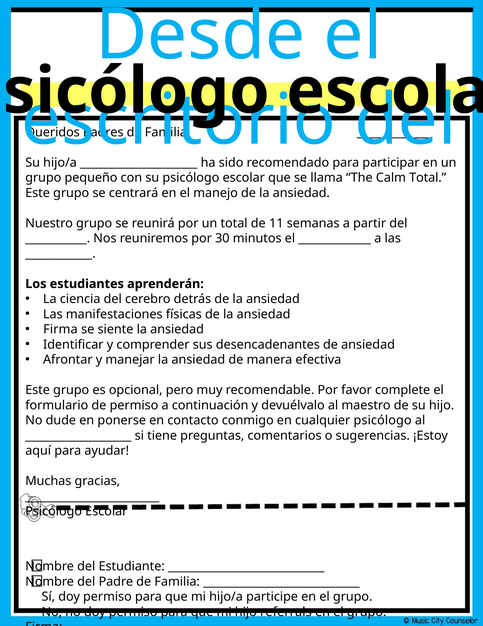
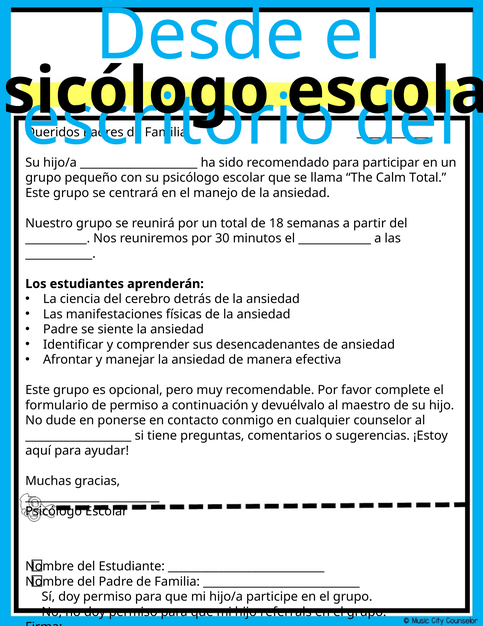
11: 11 -> 18
Firma at (60, 329): Firma -> Padre
cualquier psicólogo: psicólogo -> counselor
